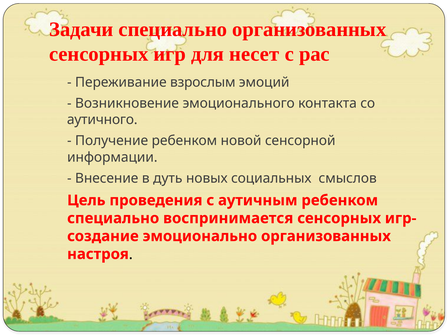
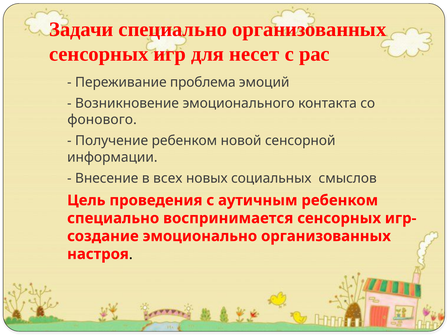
взрослым: взрослым -> проблема
аутичного: аутичного -> фонового
дуть: дуть -> всех
